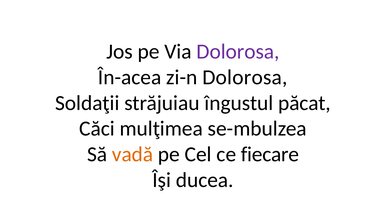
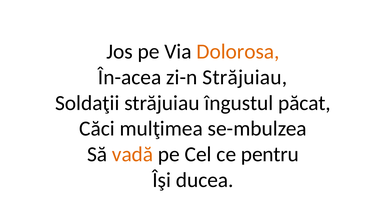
Dolorosa at (238, 52) colour: purple -> orange
zi-n Dolorosa: Dolorosa -> Străjuiau
fiecare: fiecare -> pentru
